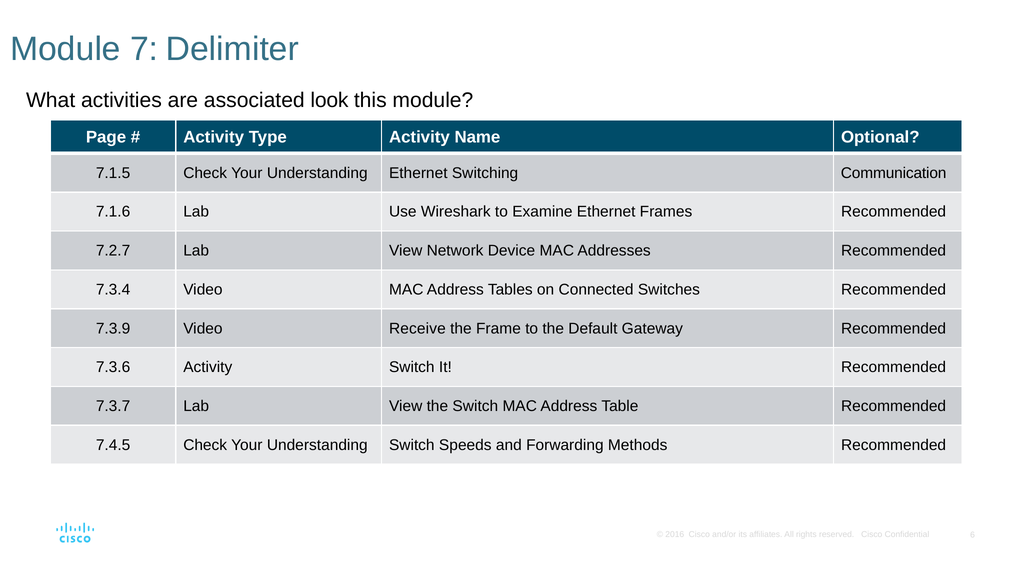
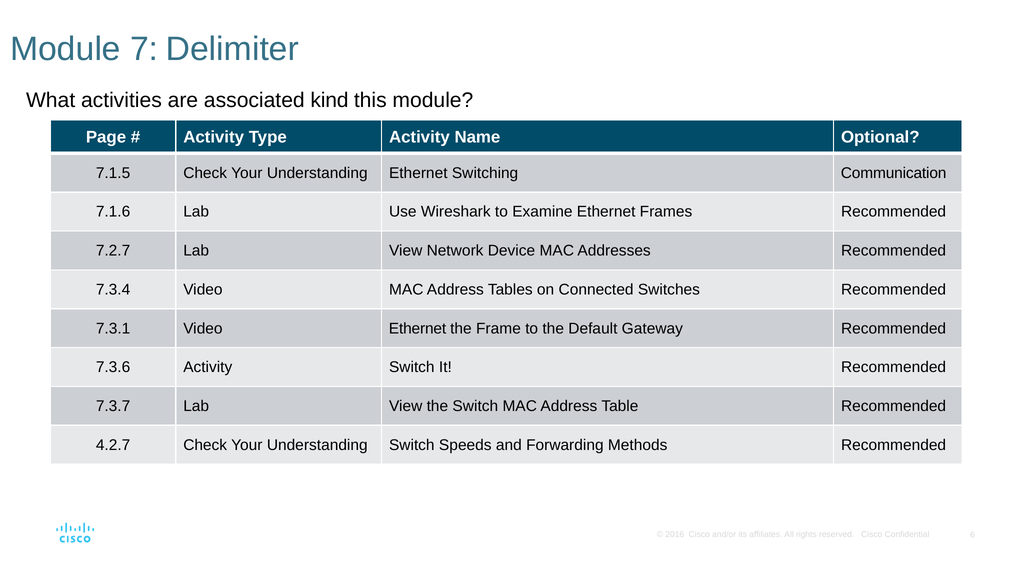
look: look -> kind
7.3.9: 7.3.9 -> 7.3.1
Video Receive: Receive -> Ethernet
7.4.5: 7.4.5 -> 4.2.7
